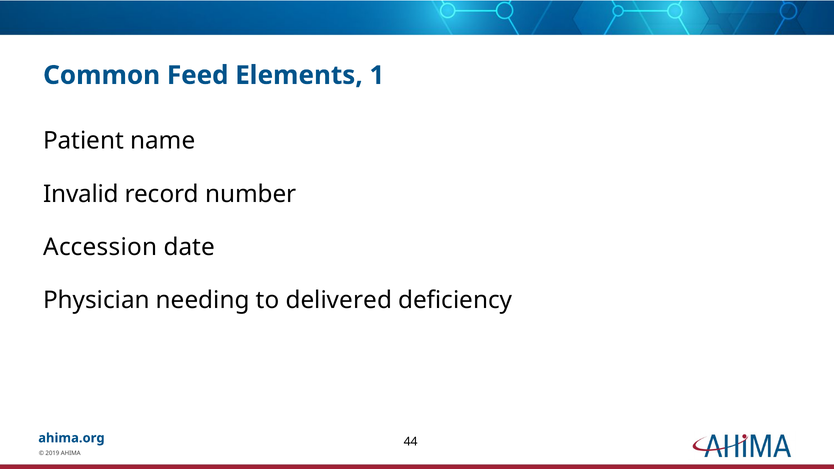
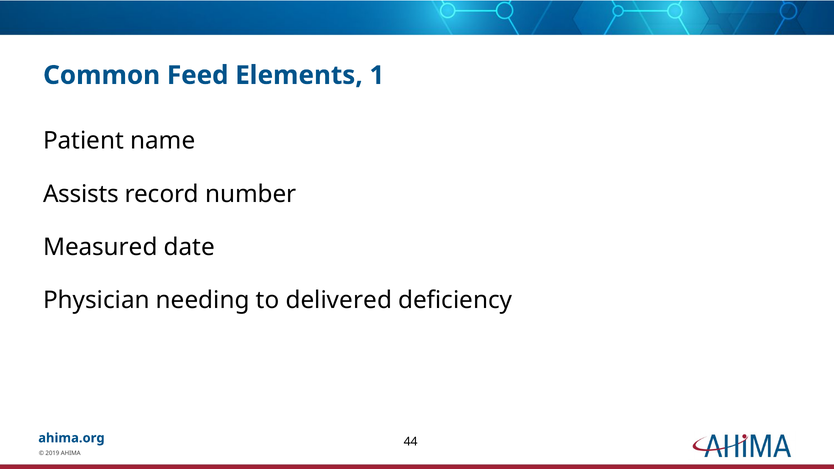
Invalid: Invalid -> Assists
Accession: Accession -> Measured
